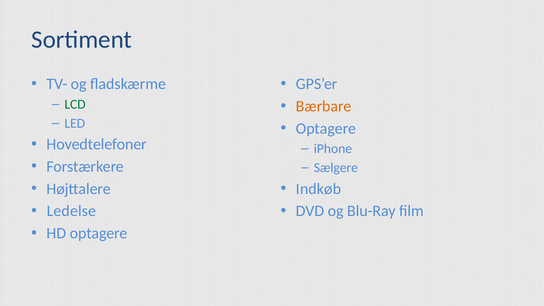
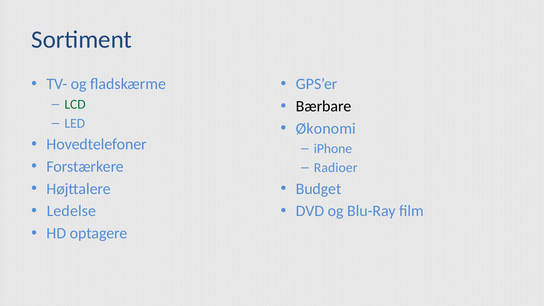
Bærbare colour: orange -> black
Optagere at (326, 129): Optagere -> Økonomi
Sælgere: Sælgere -> Radioer
Indkøb: Indkøb -> Budget
